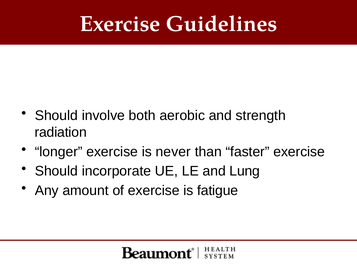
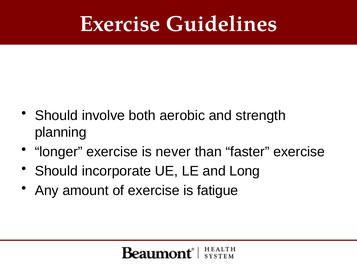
radiation: radiation -> planning
Lung: Lung -> Long
